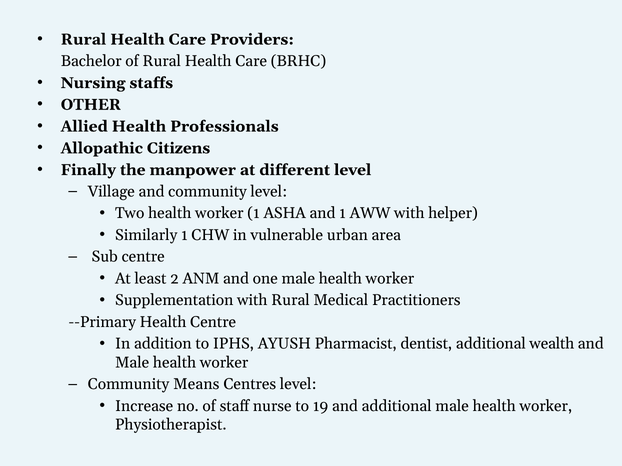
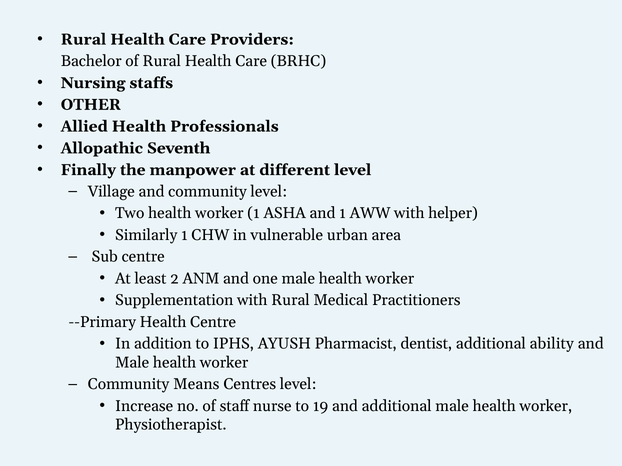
Citizens: Citizens -> Seventh
wealth: wealth -> ability
